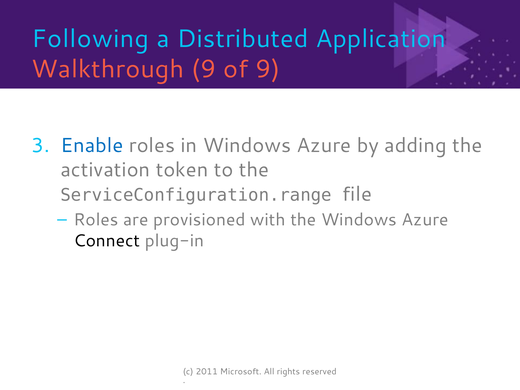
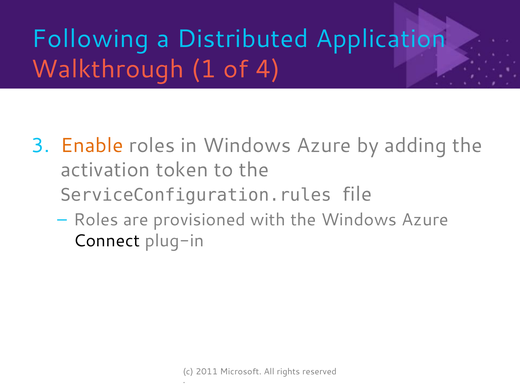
Walkthrough 9: 9 -> 1
of 9: 9 -> 4
Enable colour: blue -> orange
ServiceConfiguration.range: ServiceConfiguration.range -> ServiceConfiguration.rules
